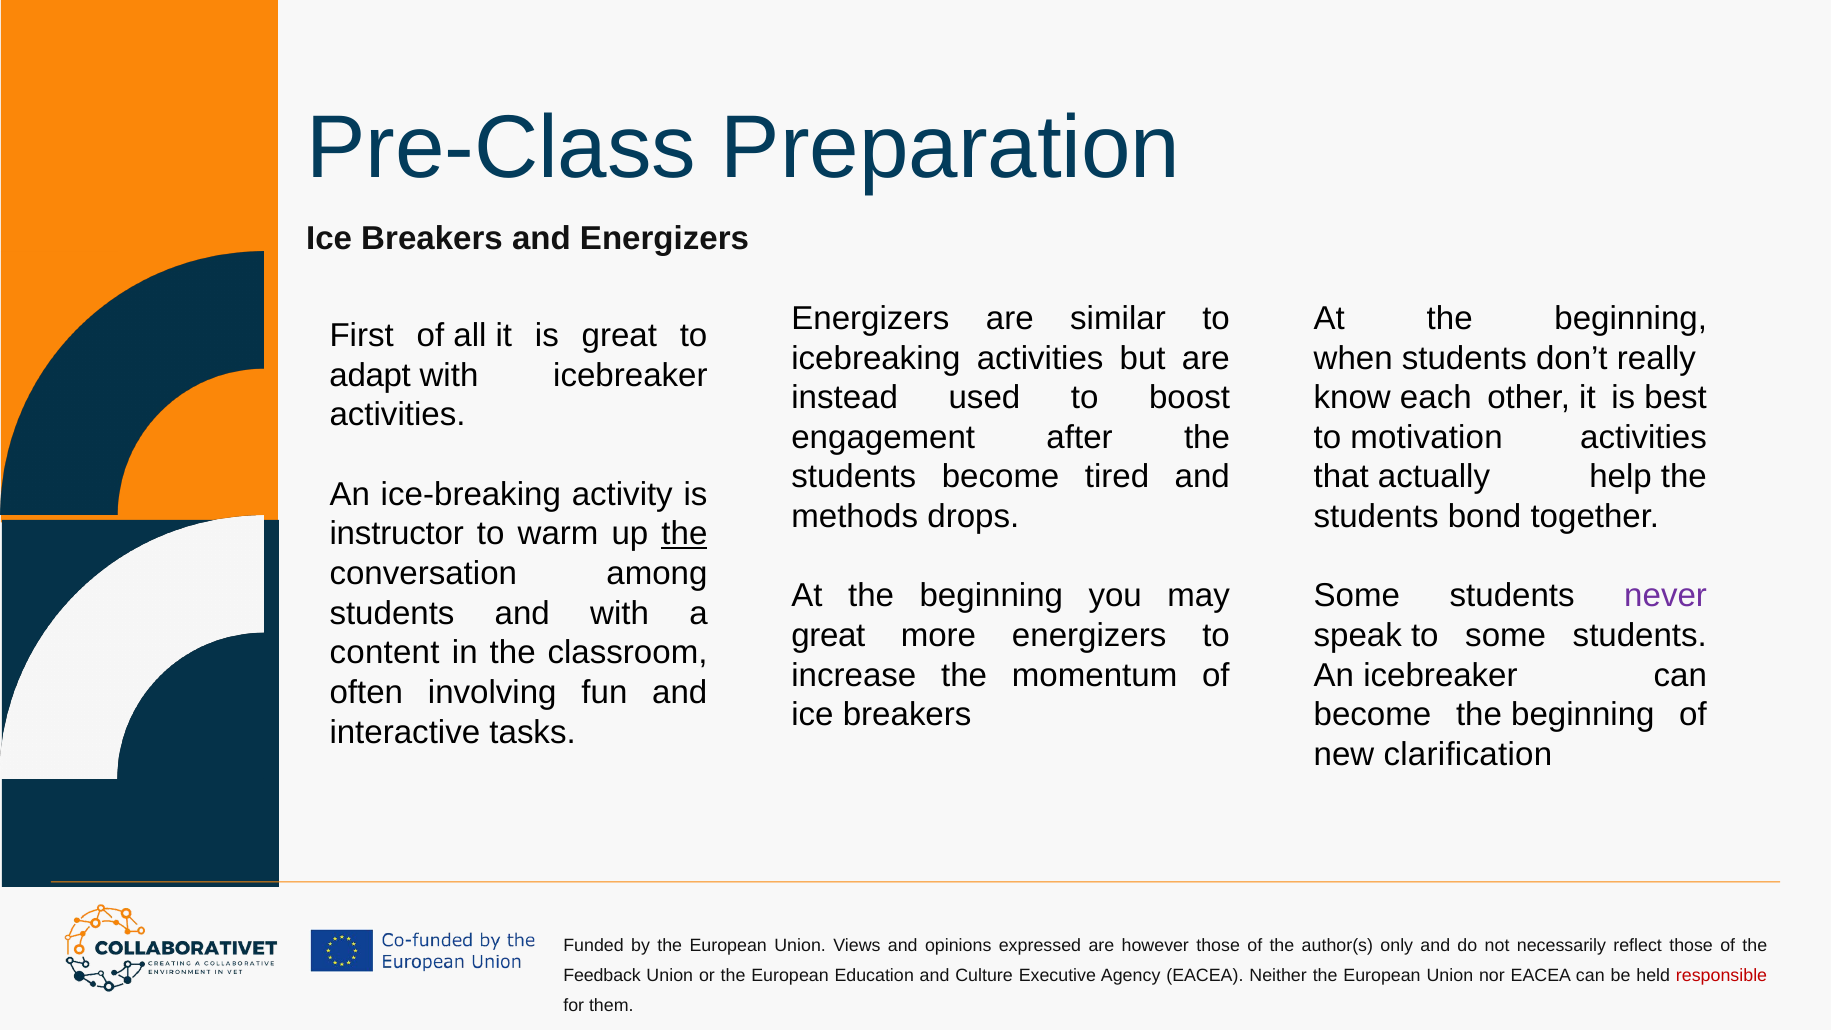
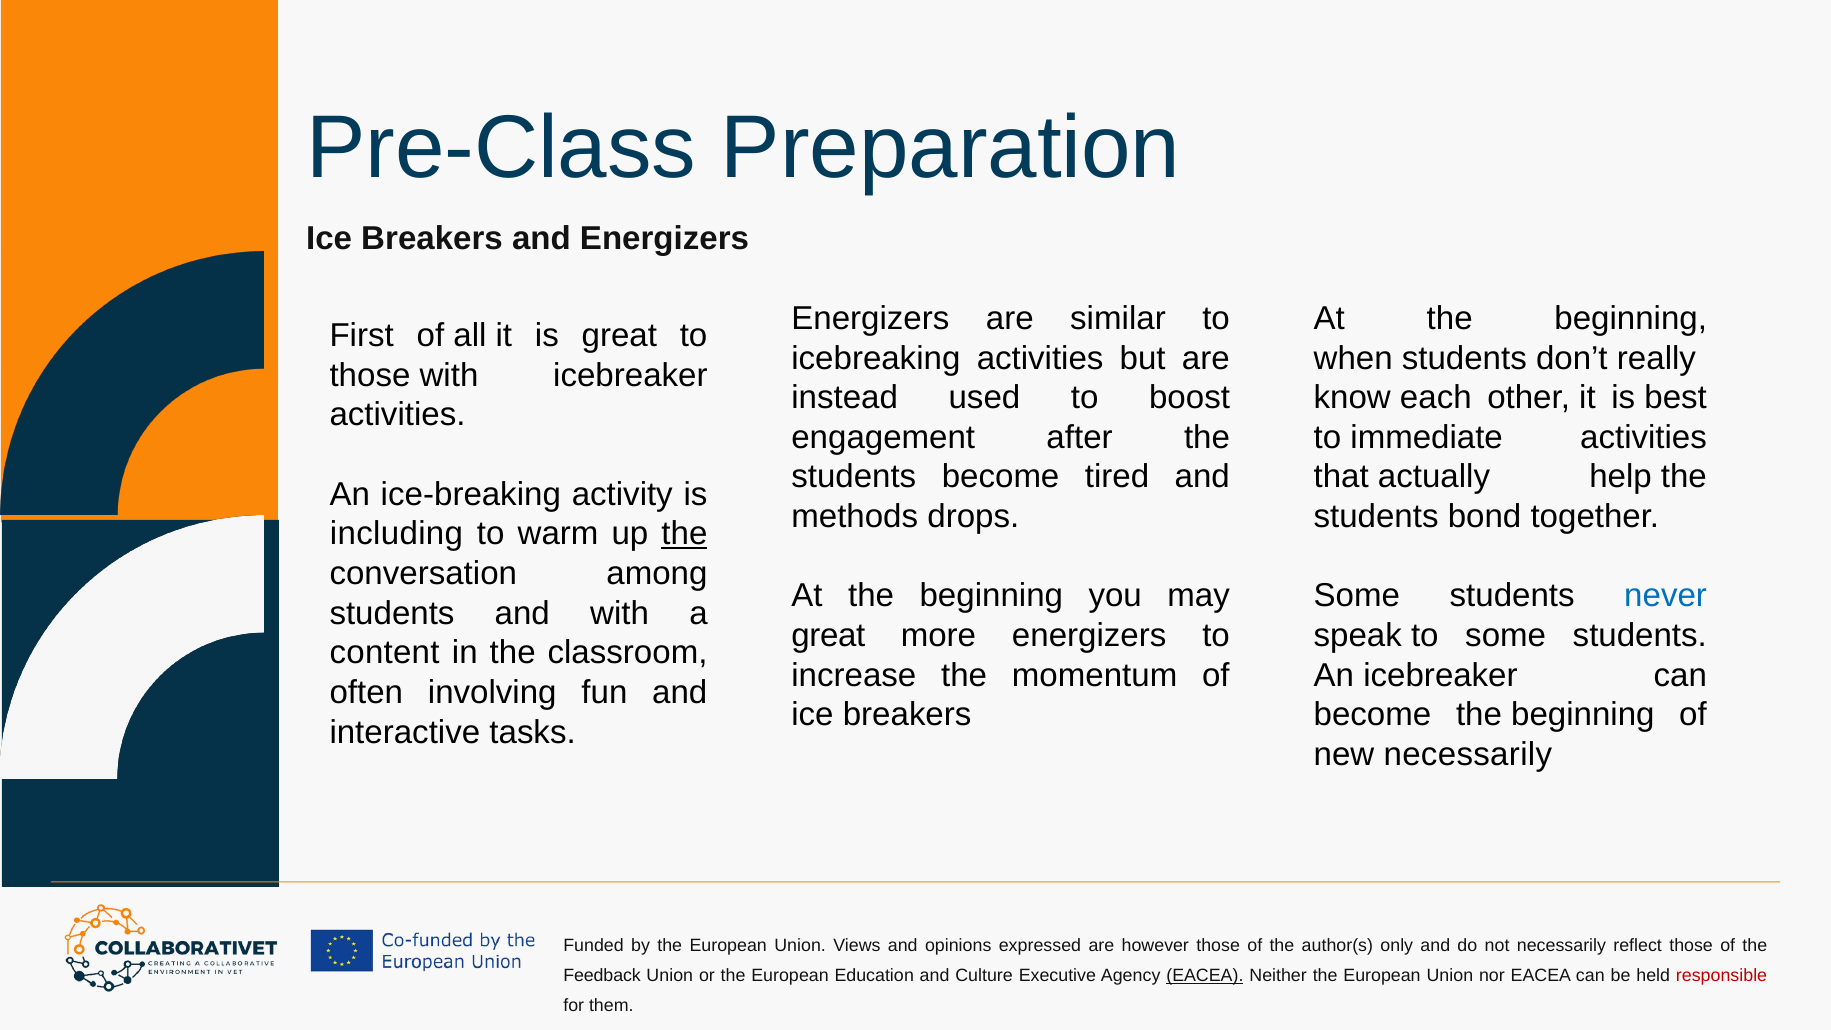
adapt at (370, 375): adapt -> those
motivation: motivation -> immediate
instructor: instructor -> including
never colour: purple -> blue
new clarification: clarification -> necessarily
EACEA at (1205, 976) underline: none -> present
